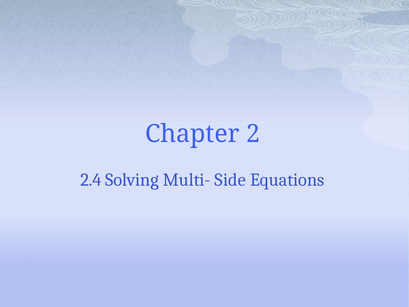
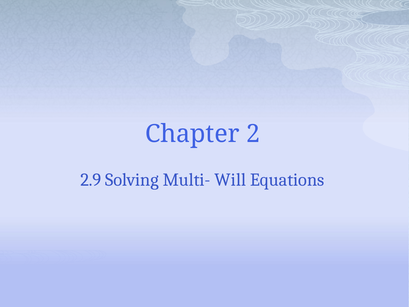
2.4: 2.4 -> 2.9
Side: Side -> Will
